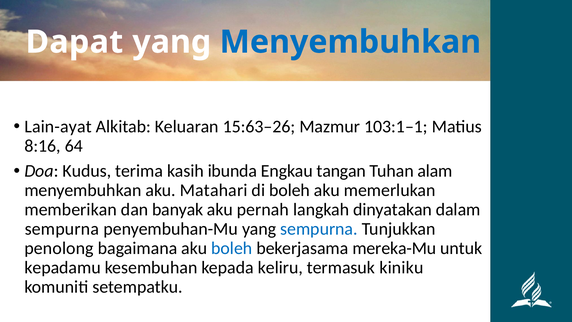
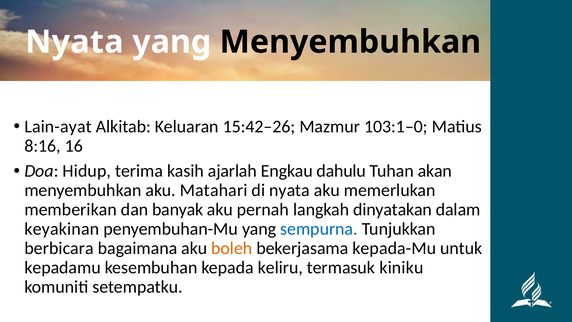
Dapat at (74, 42): Dapat -> Nyata
Menyembuhkan at (350, 42) colour: blue -> black
15:63–26: 15:63–26 -> 15:42–26
103:1–1: 103:1–1 -> 103:1–0
64: 64 -> 16
Kudus: Kudus -> Hidup
ibunda: ibunda -> ajarlah
tangan: tangan -> dahulu
alam: alam -> akan
di boleh: boleh -> nyata
sempurna at (62, 229): sempurna -> keyakinan
penolong: penolong -> berbicara
boleh at (232, 248) colour: blue -> orange
mereka-Mu: mereka-Mu -> kepada-Mu
